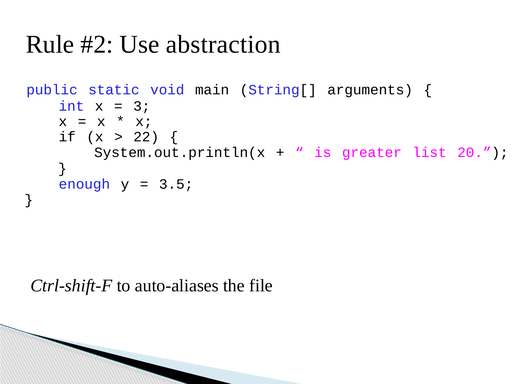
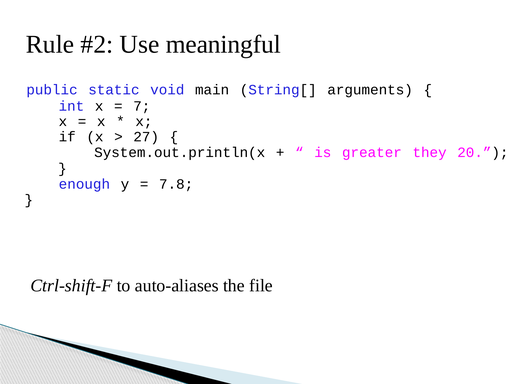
abstraction: abstraction -> meaningful
3: 3 -> 7
22: 22 -> 27
list: list -> they
3.5: 3.5 -> 7.8
